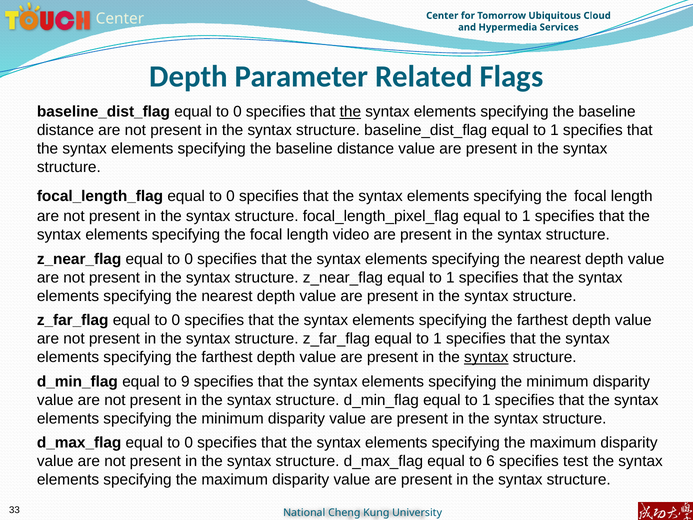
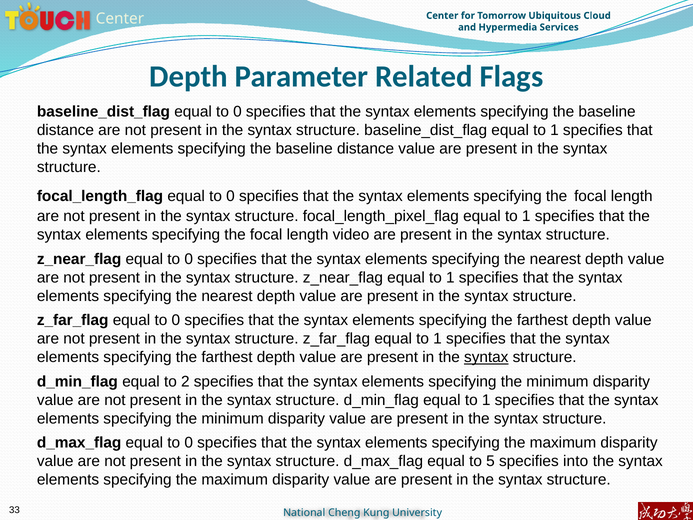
the at (350, 112) underline: present -> none
9: 9 -> 2
6: 6 -> 5
test: test -> into
